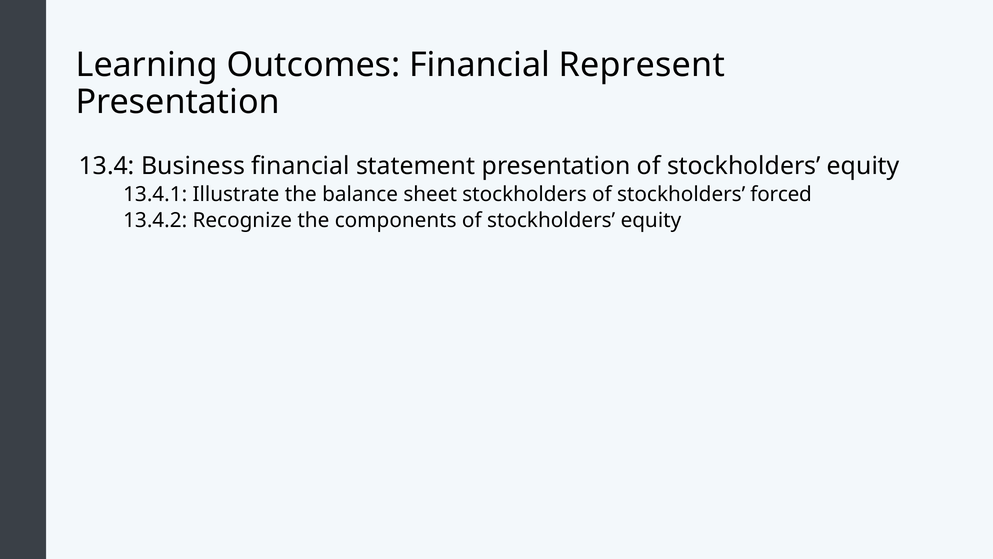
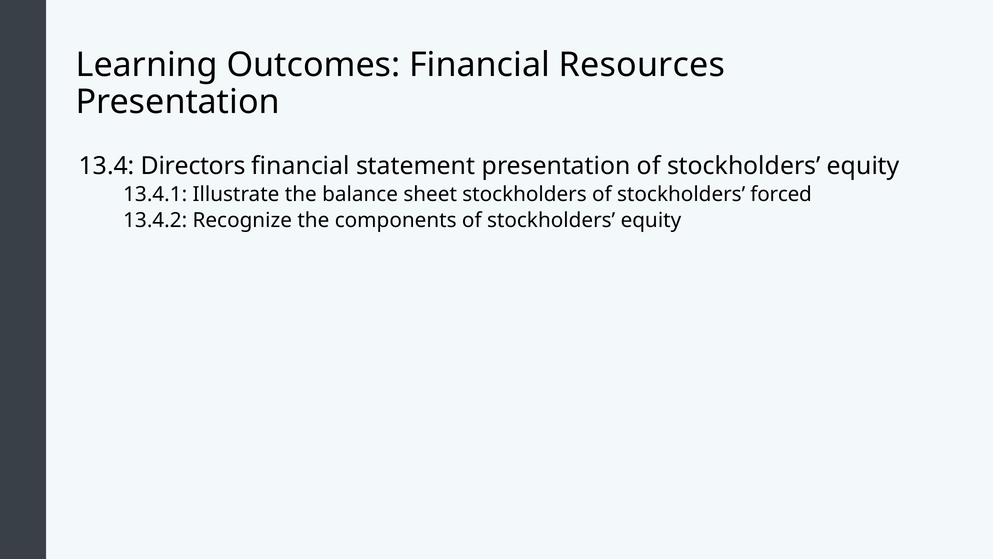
Represent: Represent -> Resources
Business: Business -> Directors
